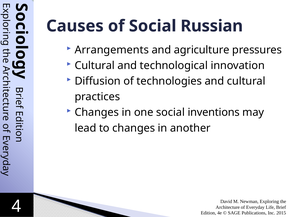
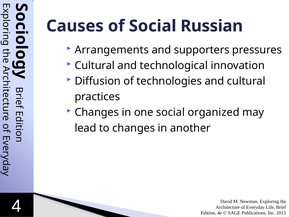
agriculture: agriculture -> supporters
inventions: inventions -> organized
